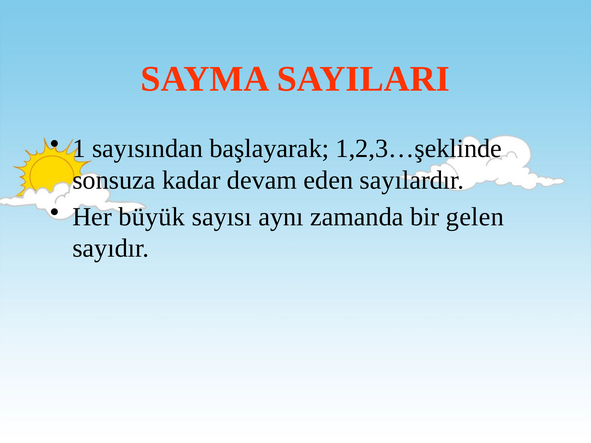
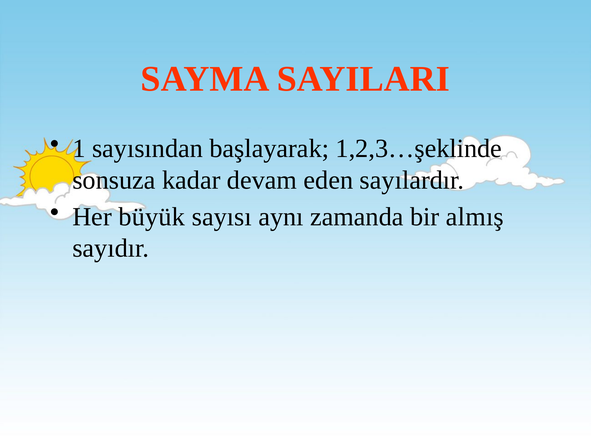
gelen: gelen -> almış
